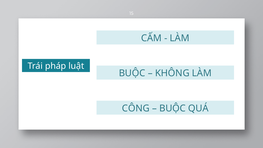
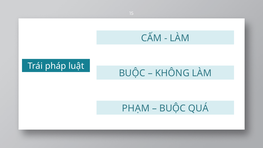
CÔNG: CÔNG -> PHẠM
